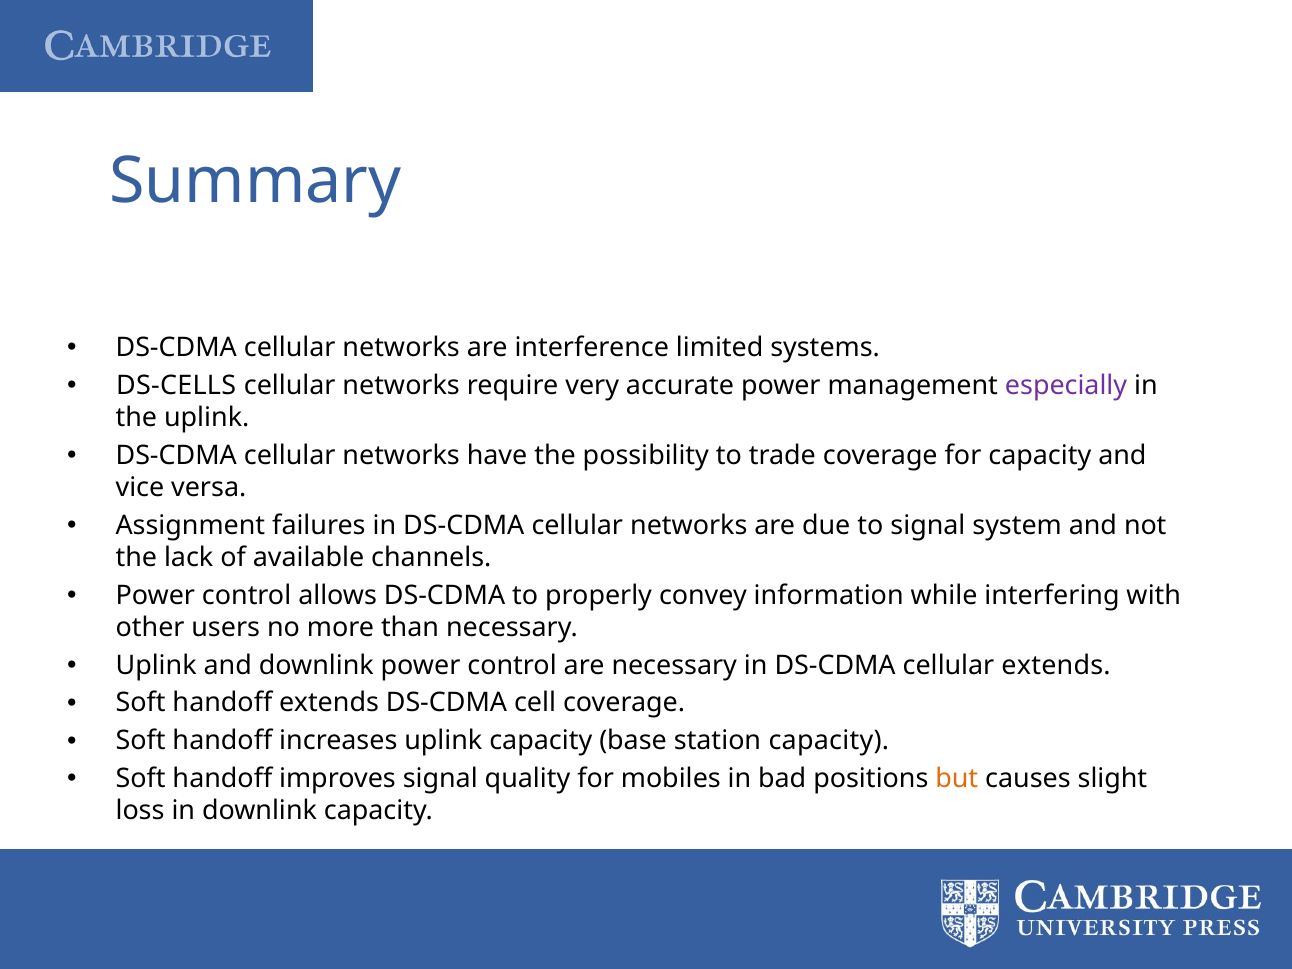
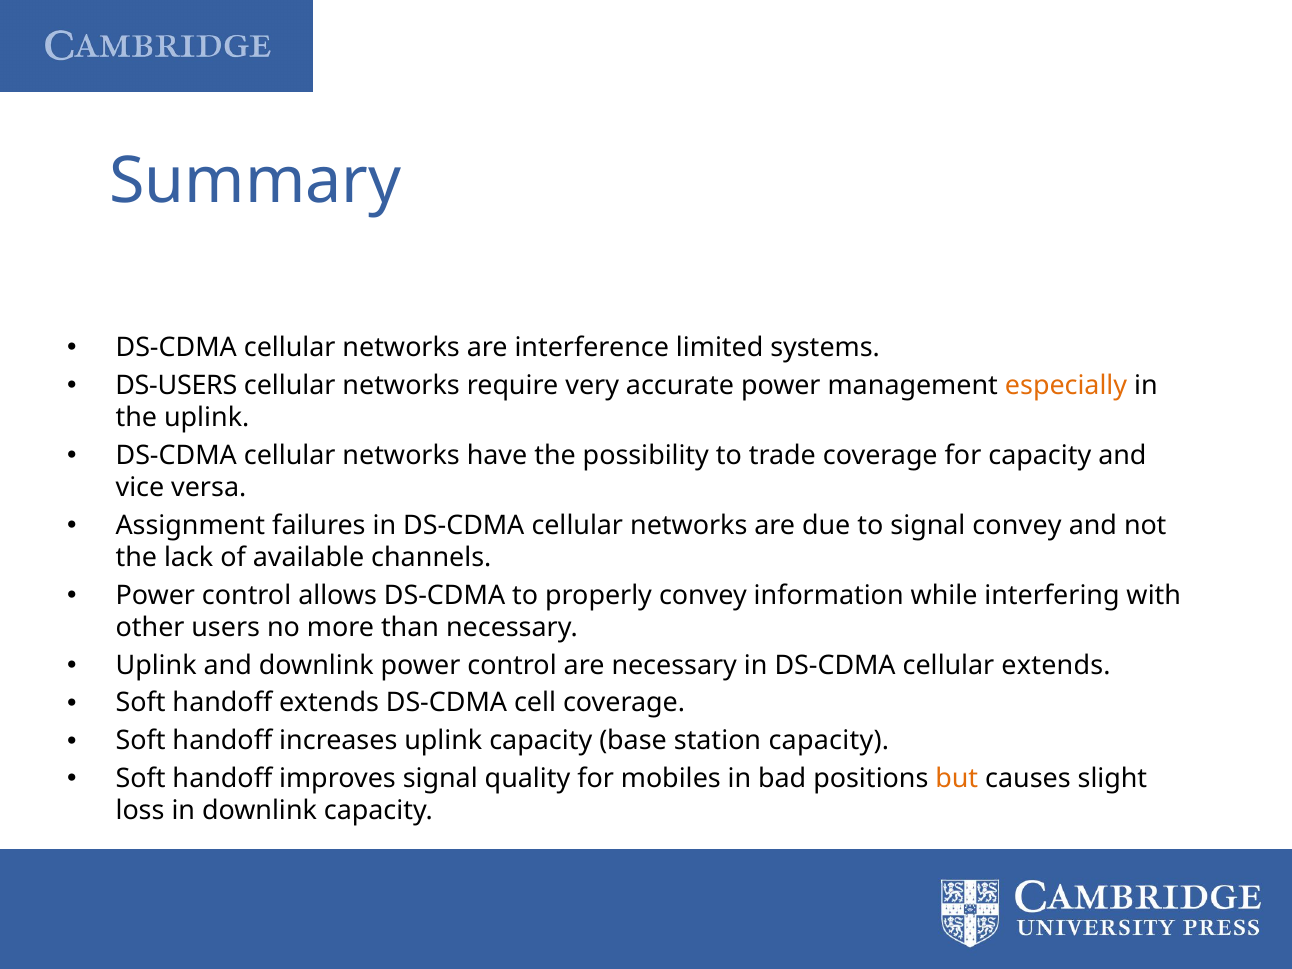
DS-CELLS: DS-CELLS -> DS-USERS
especially colour: purple -> orange
signal system: system -> convey
